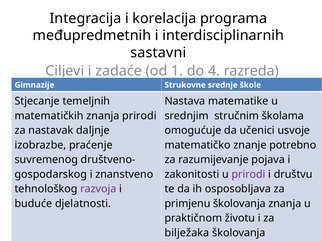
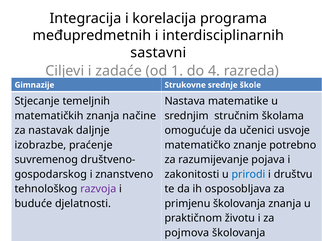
znanja prirodi: prirodi -> načine
prirodi at (249, 175) colour: purple -> blue
bilježaka: bilježaka -> pojmova
